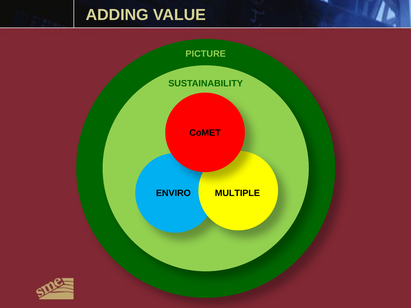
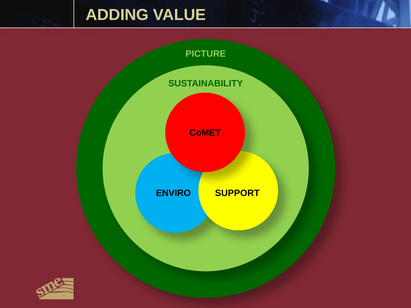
MULTIPLE: MULTIPLE -> SUPPORT
